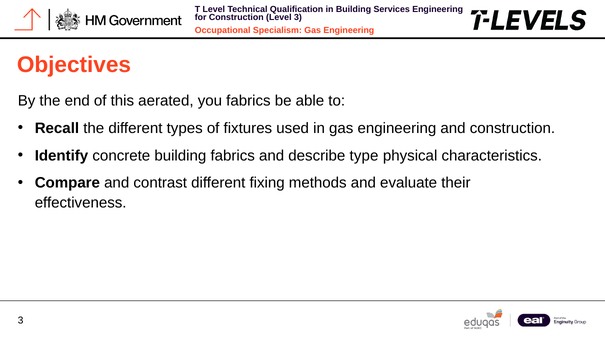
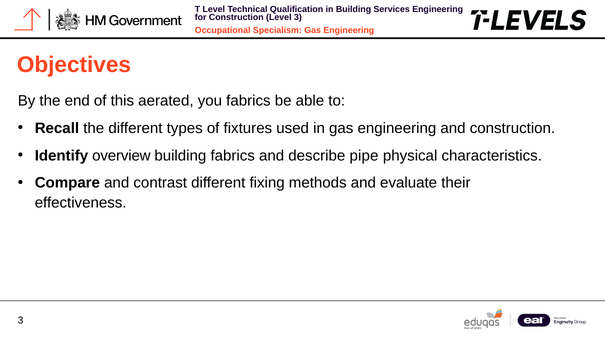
concrete: concrete -> overview
type: type -> pipe
